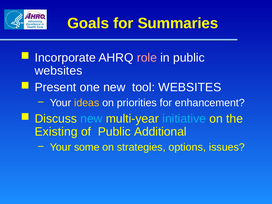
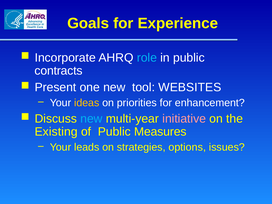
Summaries: Summaries -> Experience
role colour: pink -> light blue
websites at (58, 71): websites -> contracts
initiative colour: light blue -> pink
Additional: Additional -> Measures
some: some -> leads
